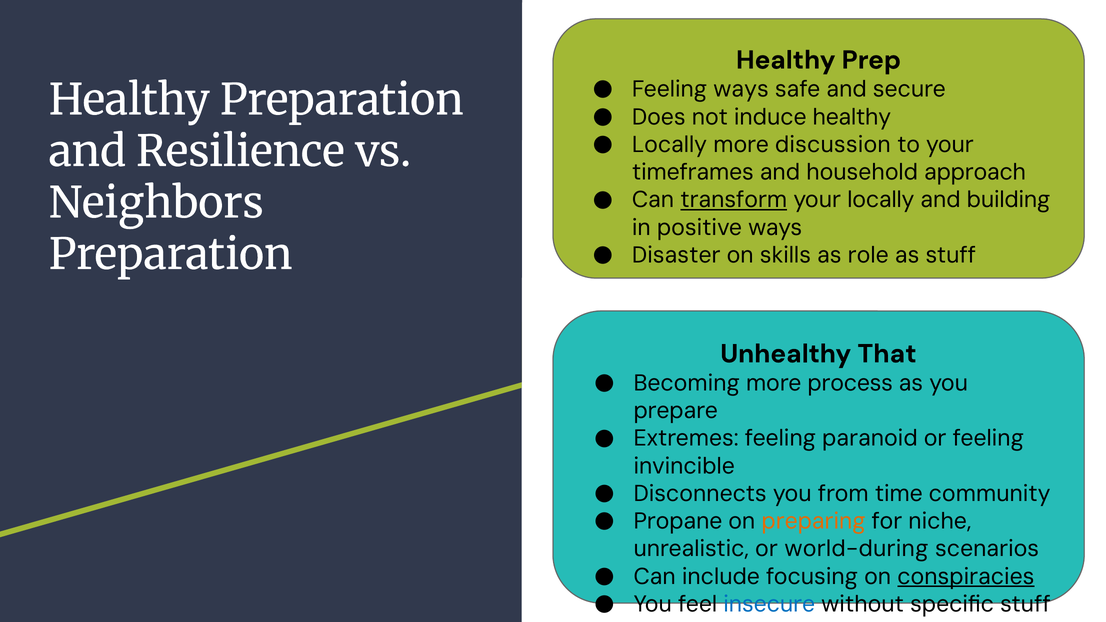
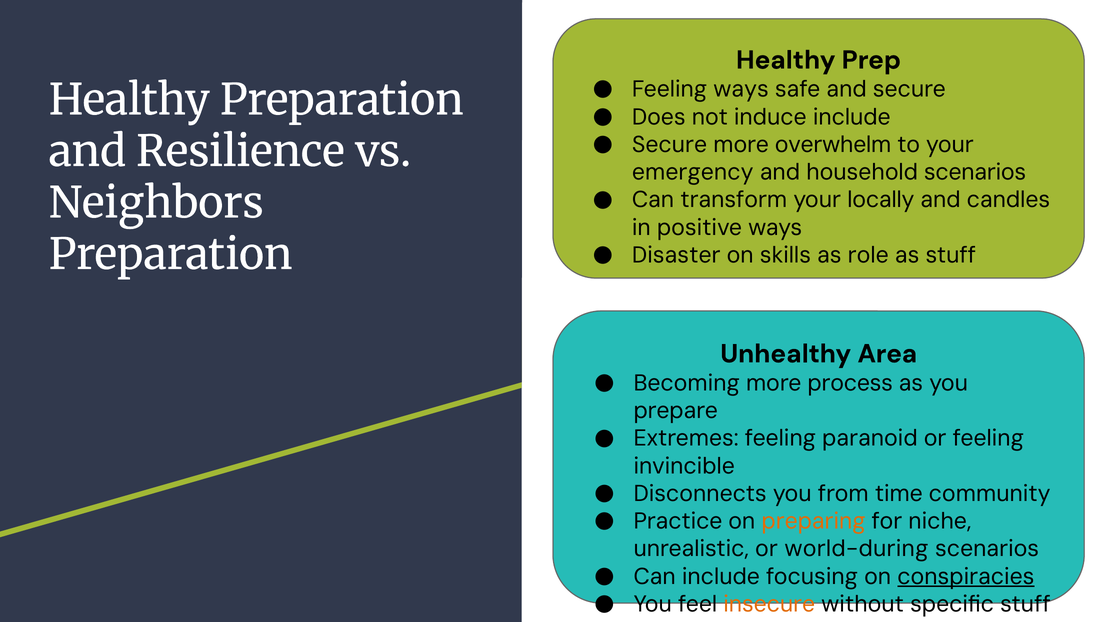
induce healthy: healthy -> include
Locally at (669, 145): Locally -> Secure
discussion: discussion -> overwhelm
timeframes: timeframes -> emergency
household approach: approach -> scenarios
transform underline: present -> none
building: building -> candles
That: That -> Area
Propane: Propane -> Practice
insecure colour: blue -> orange
